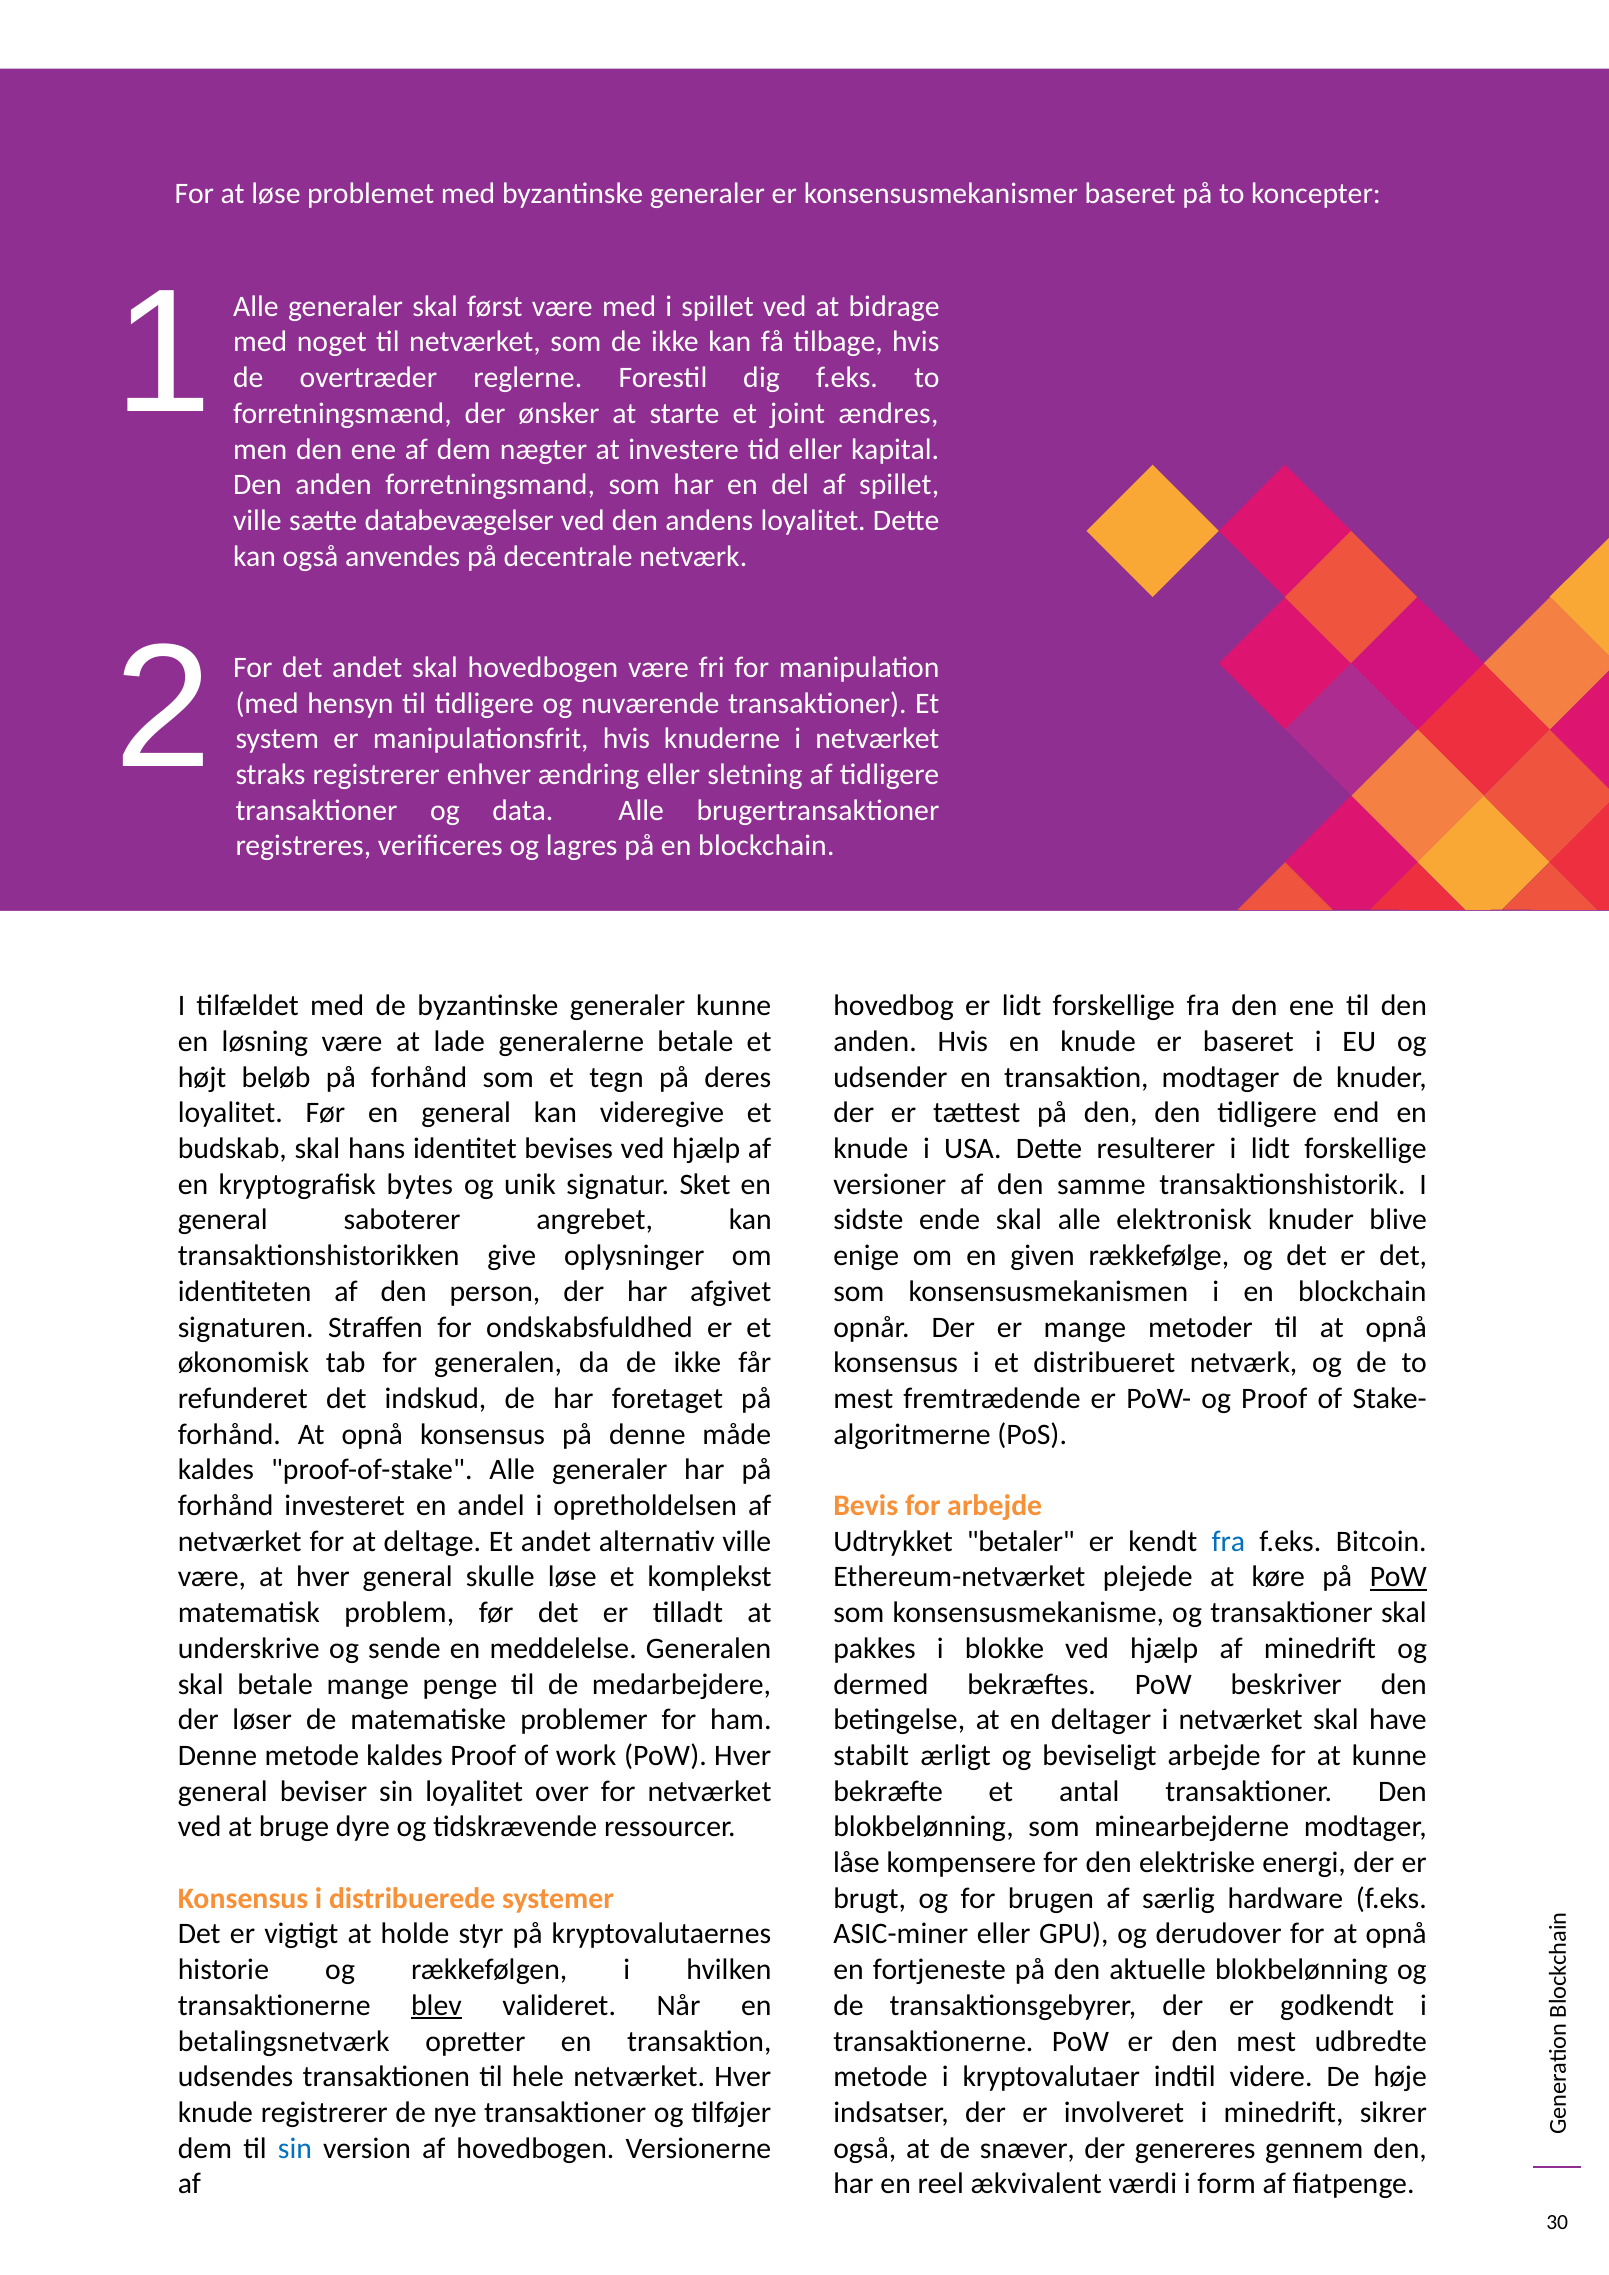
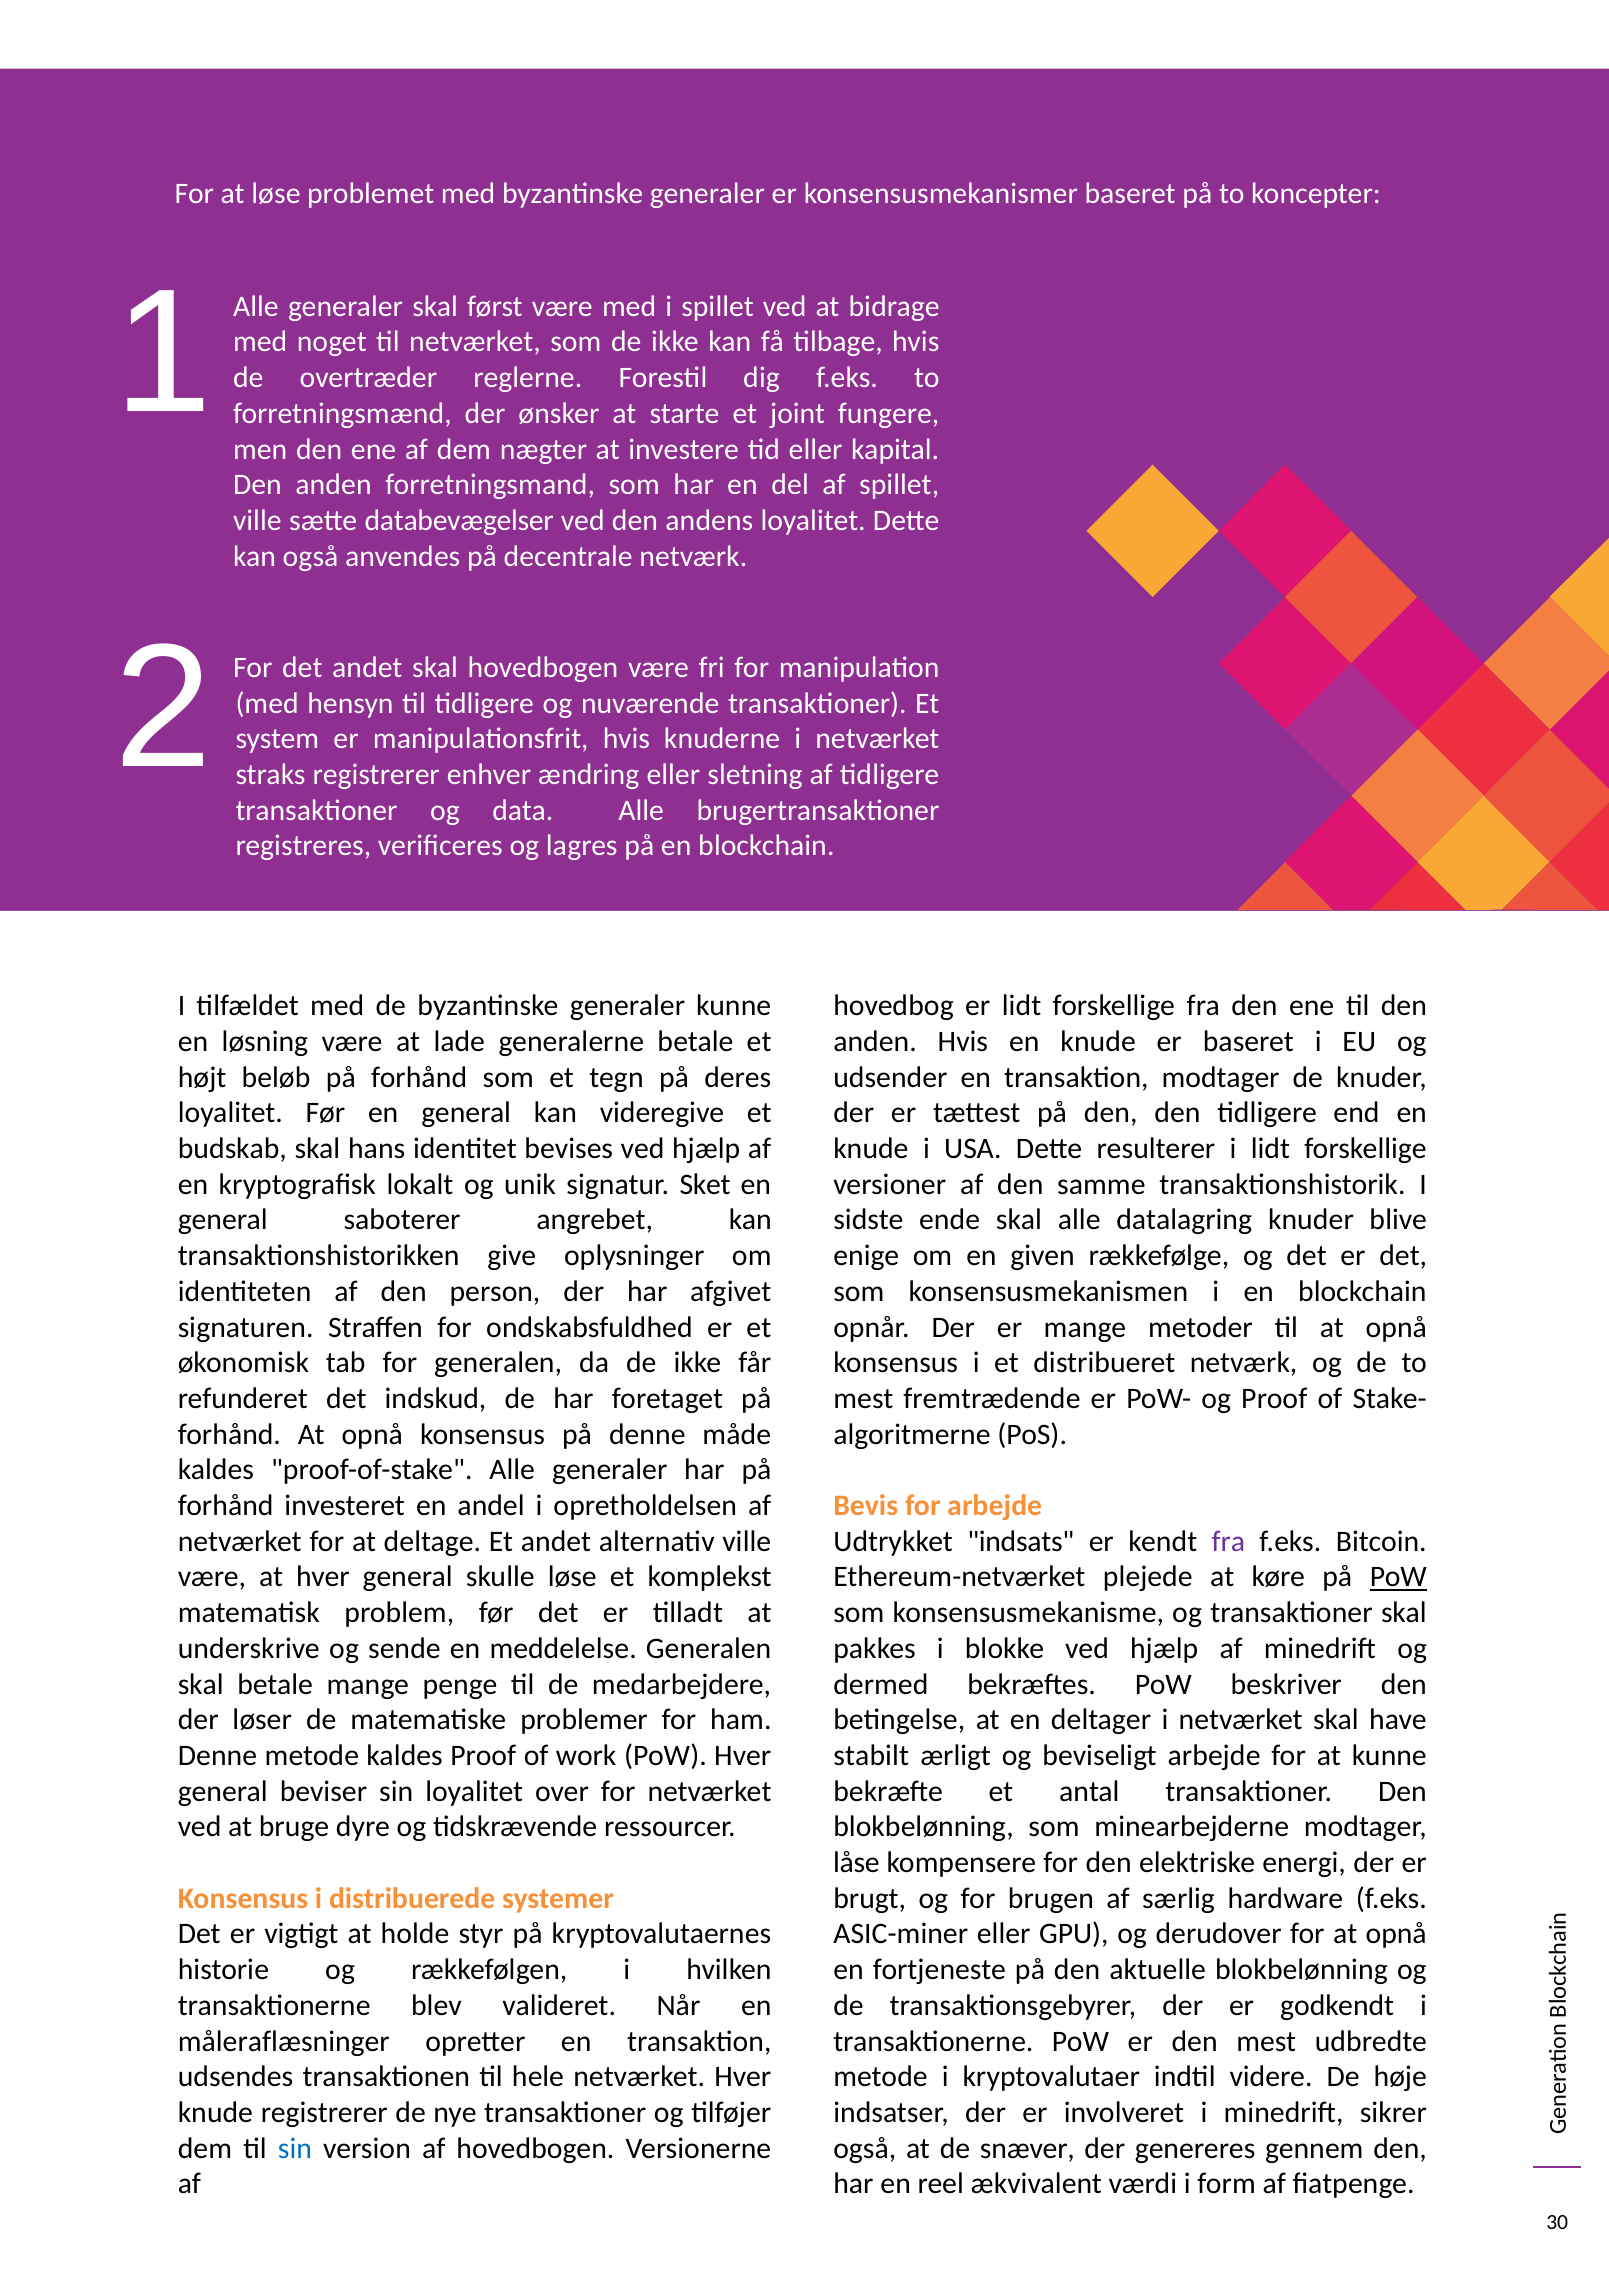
ændres: ændres -> fungere
bytes: bytes -> lokalt
elektronisk: elektronisk -> datalagring
betaler: betaler -> indsats
fra at (1228, 1542) colour: blue -> purple
blev underline: present -> none
betalingsnetværk: betalingsnetværk -> måleraflæsninger
